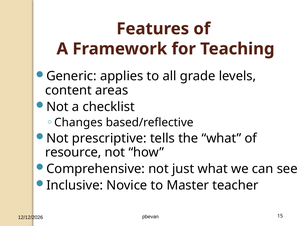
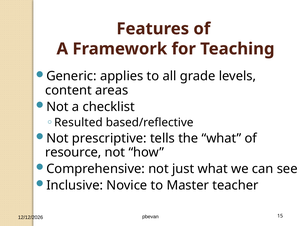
Changes: Changes -> Resulted
